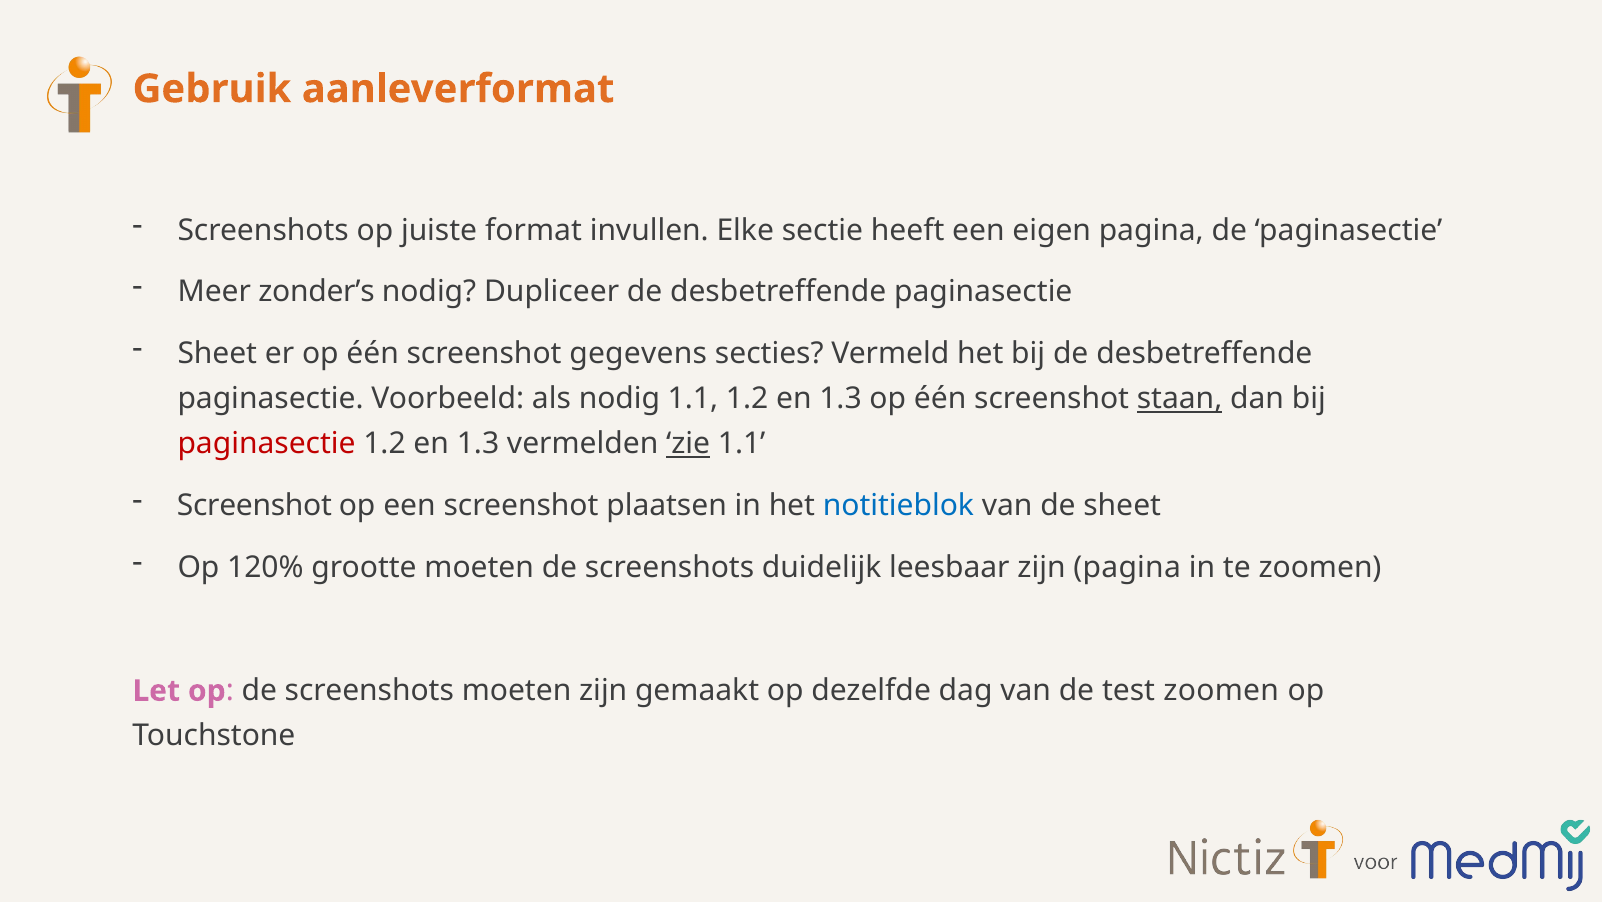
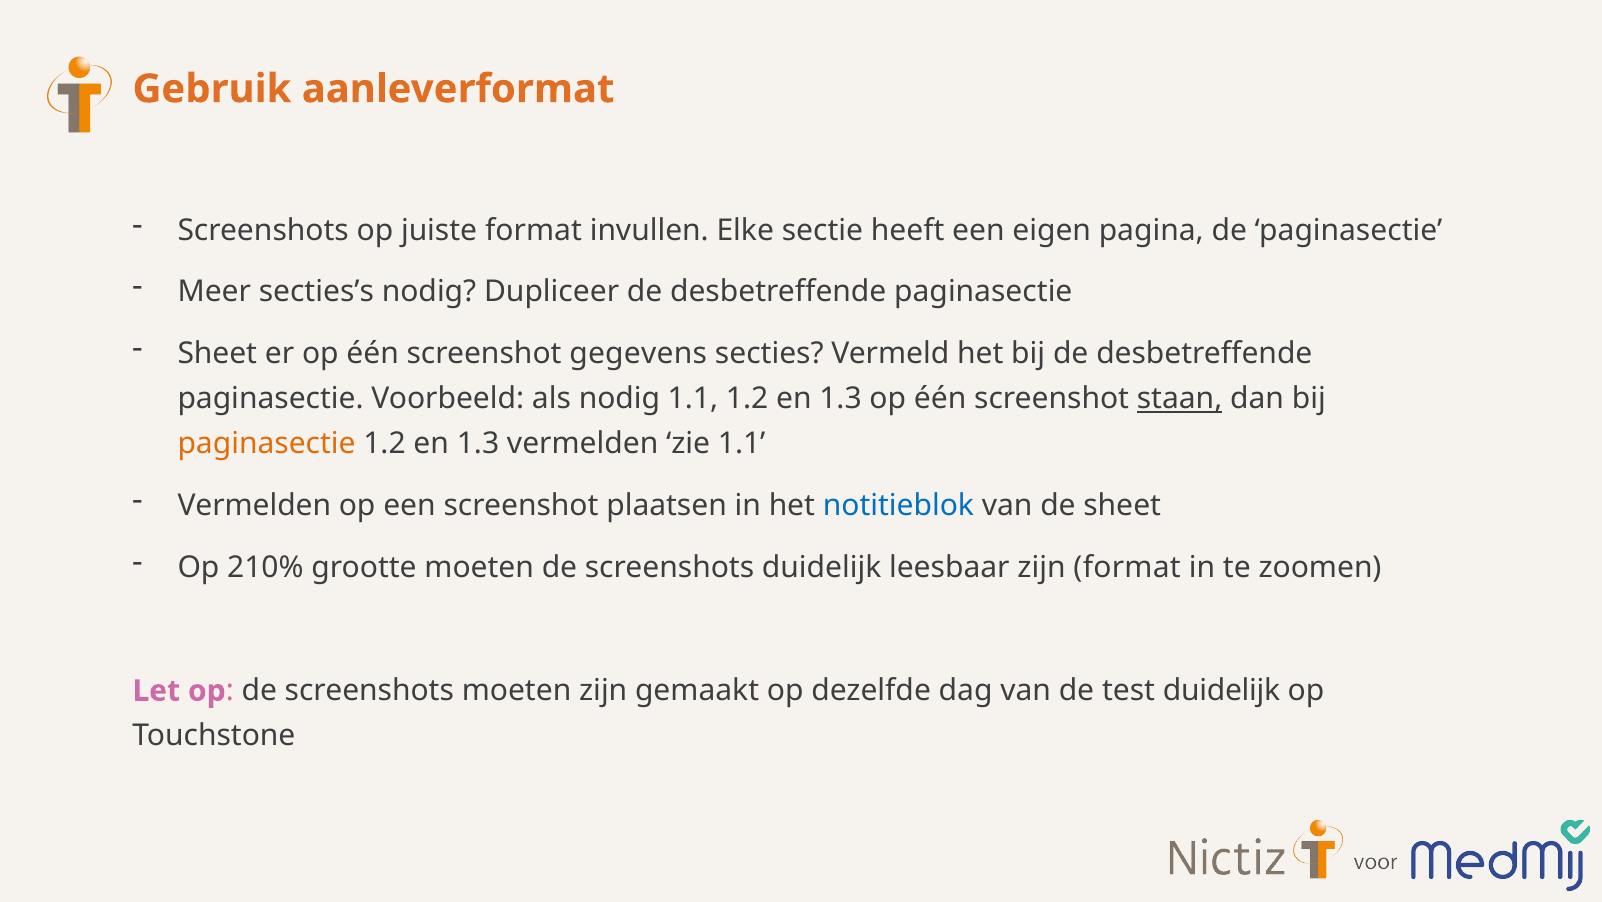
zonder’s: zonder’s -> secties’s
paginasectie at (267, 444) colour: red -> orange
zie underline: present -> none
Screenshot at (254, 505): Screenshot -> Vermelden
120%: 120% -> 210%
zijn pagina: pagina -> format
test zoomen: zoomen -> duidelijk
